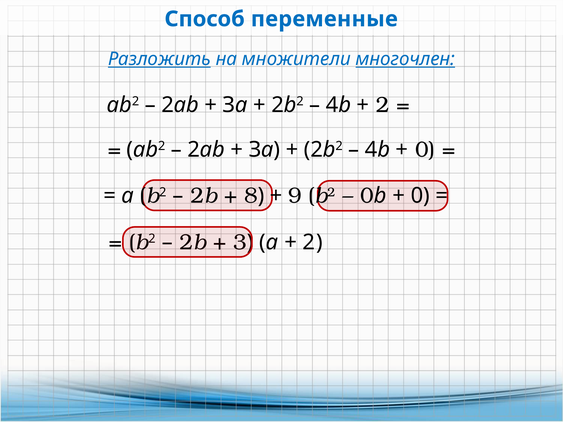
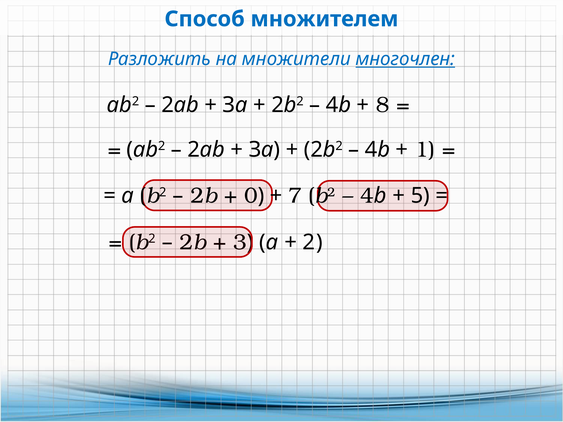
переменные: переменные -> множителем
Разложить underline: present -> none
2 at (383, 105): 2 -> 8
0 at (425, 150): 0 -> 1
8: 8 -> 0
9: 9 -> 7
0 at (367, 196): 0 -> 4
0 at (420, 196): 0 -> 5
